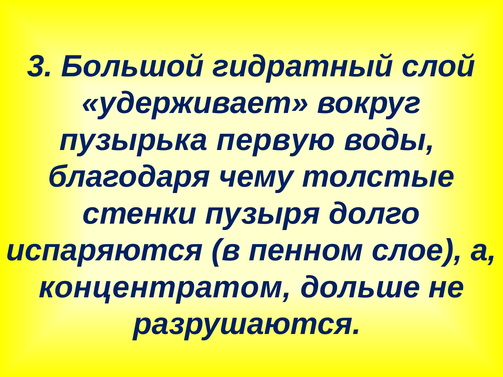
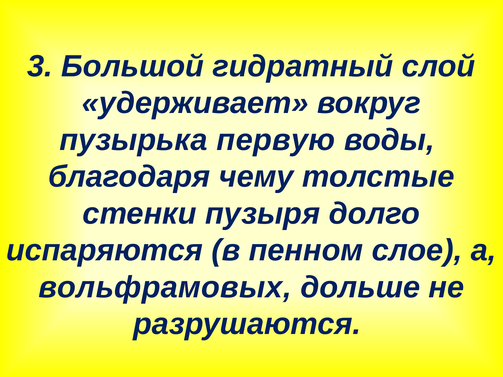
концентратом: концентратом -> вольфрамовых
